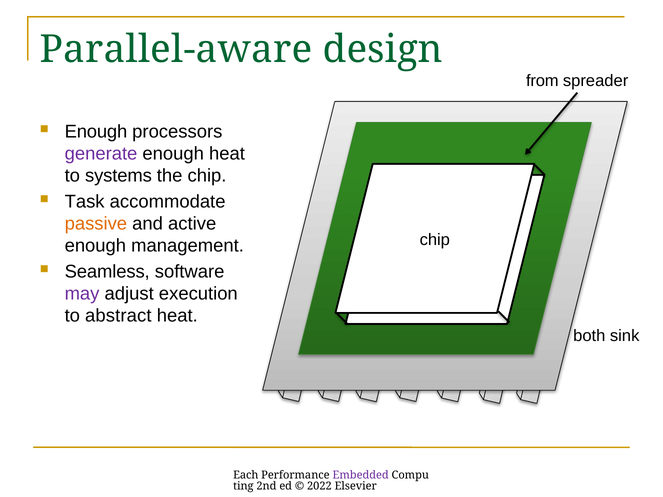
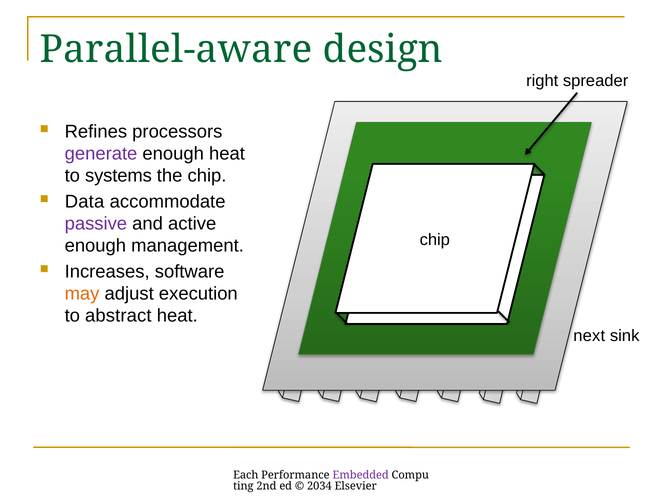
from: from -> right
Enough at (96, 132): Enough -> Refines
Task: Task -> Data
passive colour: orange -> purple
Seamless: Seamless -> Increases
may colour: purple -> orange
both: both -> next
2022: 2022 -> 2034
